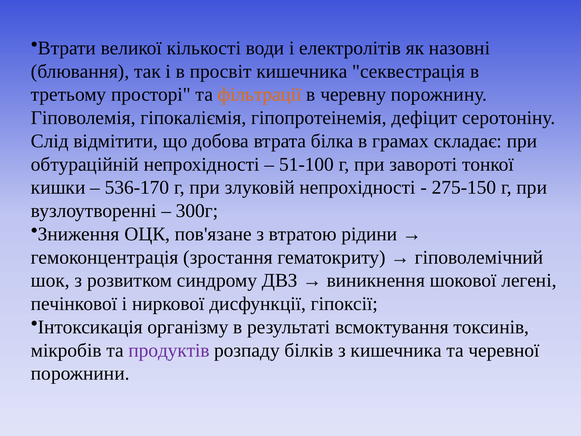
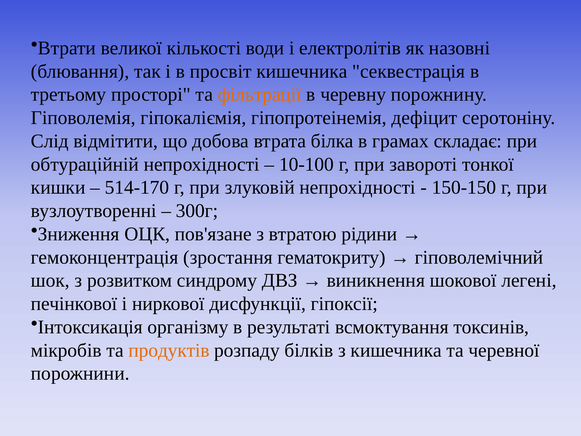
51-100: 51-100 -> 10-100
536-170: 536-170 -> 514-170
275-150: 275-150 -> 150-150
продуктів colour: purple -> orange
